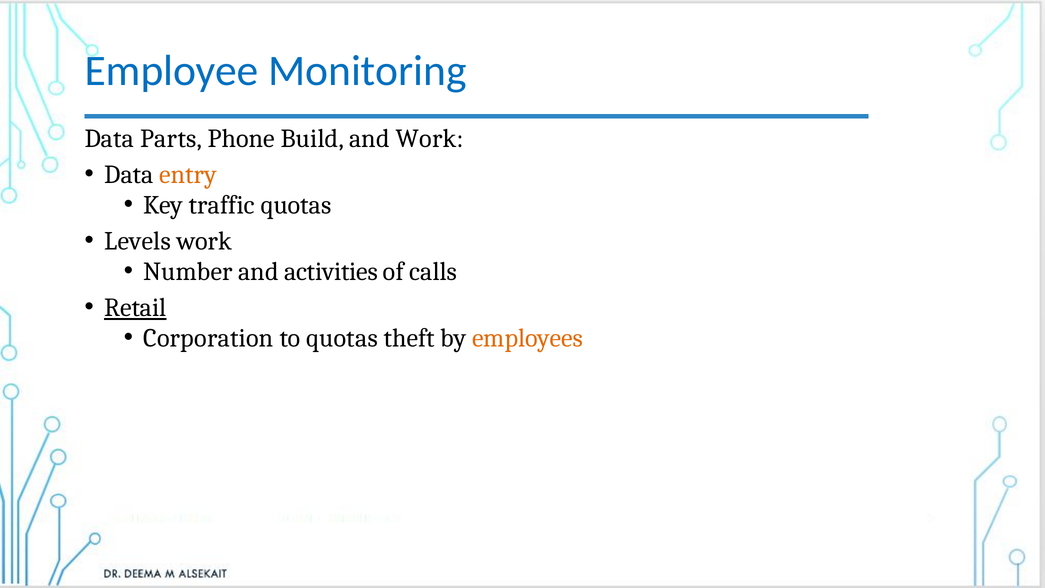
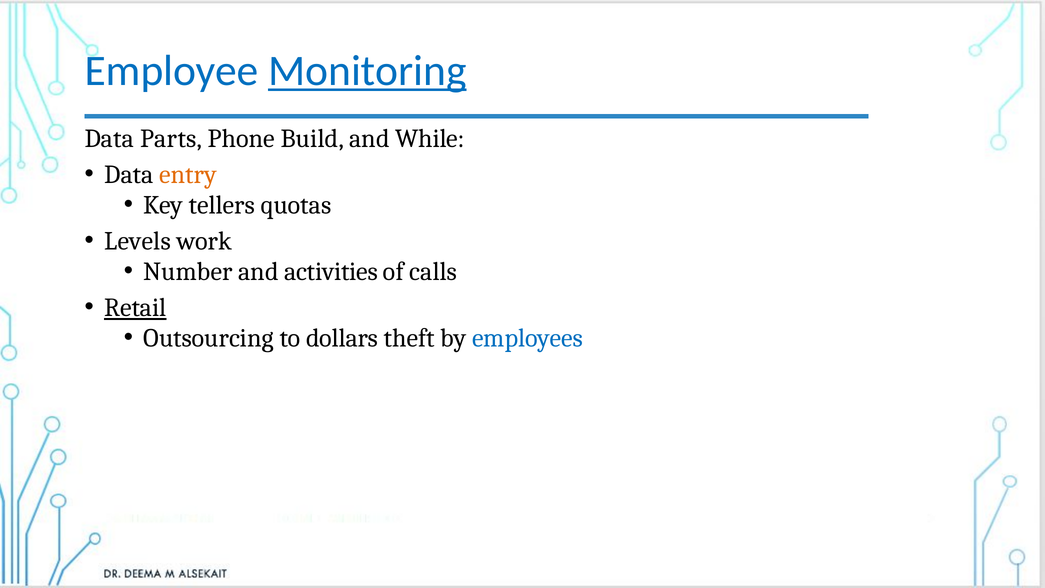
Monitoring underline: none -> present
and Work: Work -> While
traffic: traffic -> tellers
Corporation: Corporation -> Outsourcing
to quotas: quotas -> dollars
employees colour: orange -> blue
